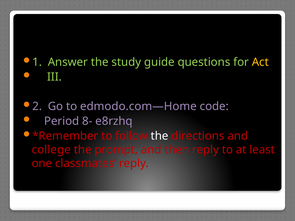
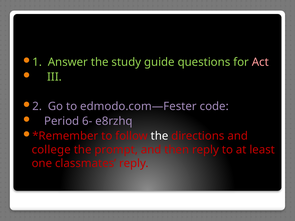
Act colour: yellow -> pink
edmodo.com—Home: edmodo.com—Home -> edmodo.com—Fester
8-: 8- -> 6-
